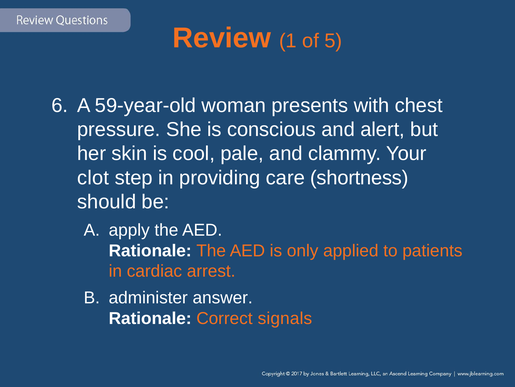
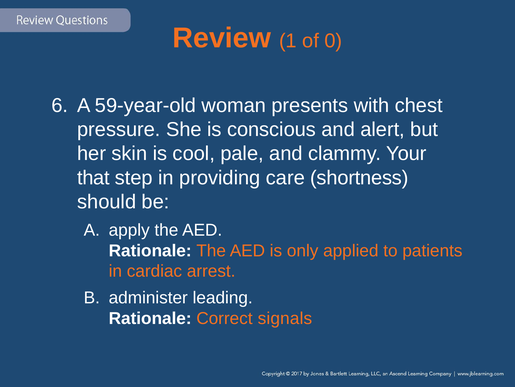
5: 5 -> 0
clot: clot -> that
answer: answer -> leading
